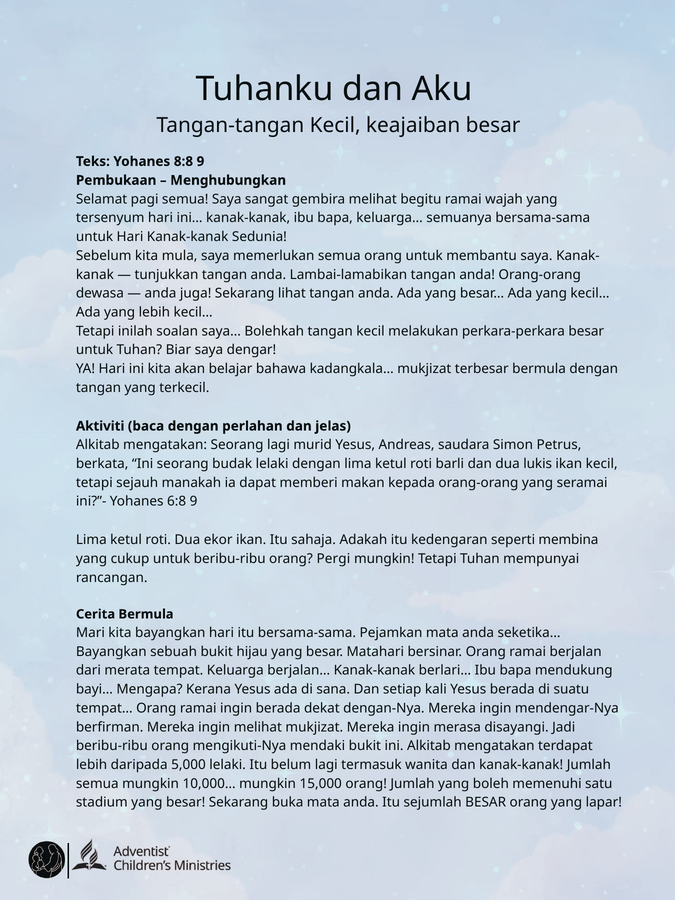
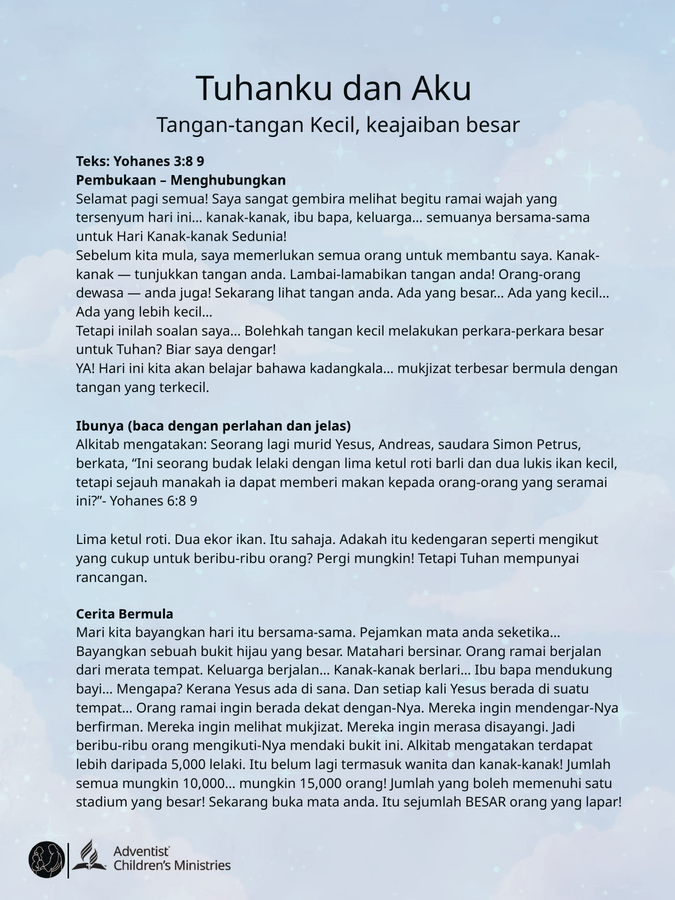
8:8: 8:8 -> 3:8
Aktiviti: Aktiviti -> Ibunya
membina: membina -> mengikut
